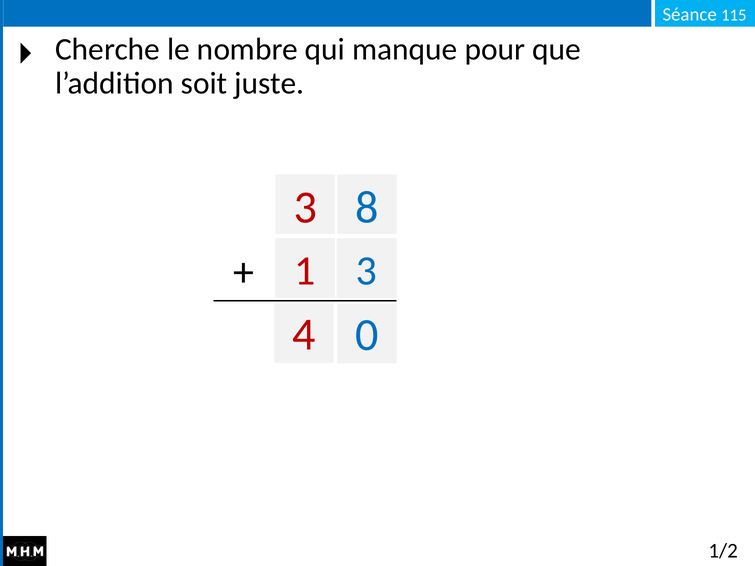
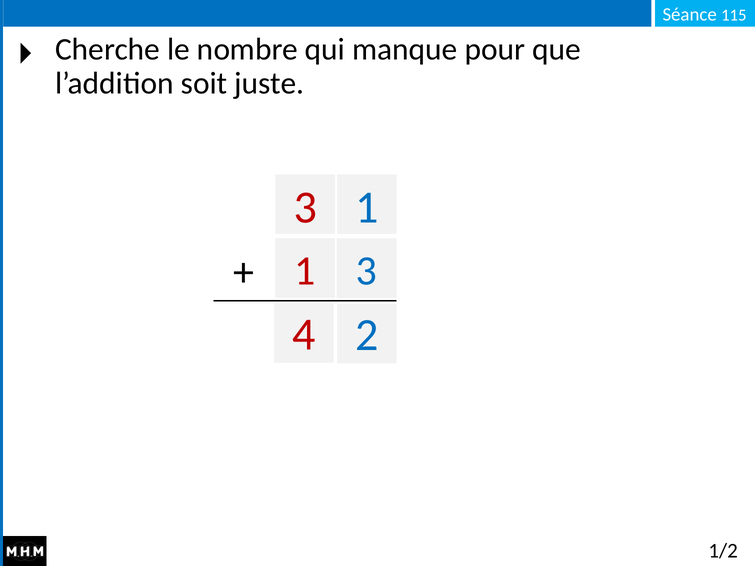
8 at (367, 208): 8 -> 1
0: 0 -> 2
